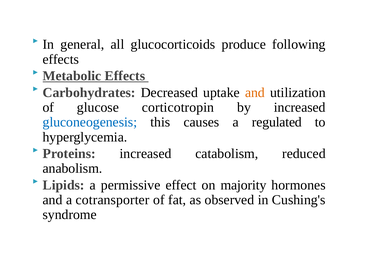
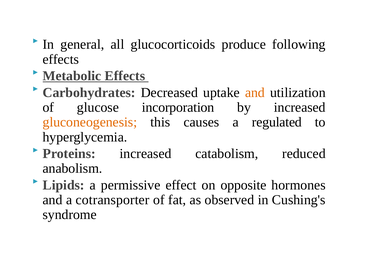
corticotropin: corticotropin -> incorporation
gluconeogenesis colour: blue -> orange
majority: majority -> opposite
